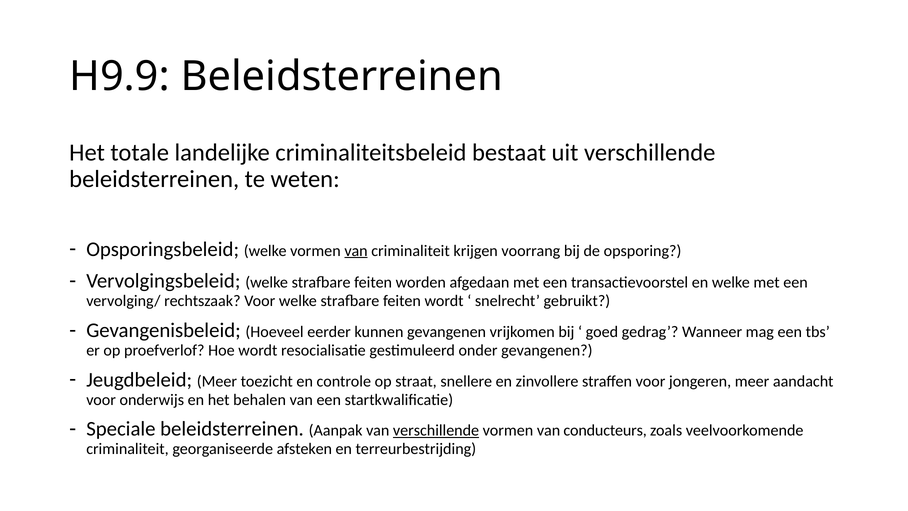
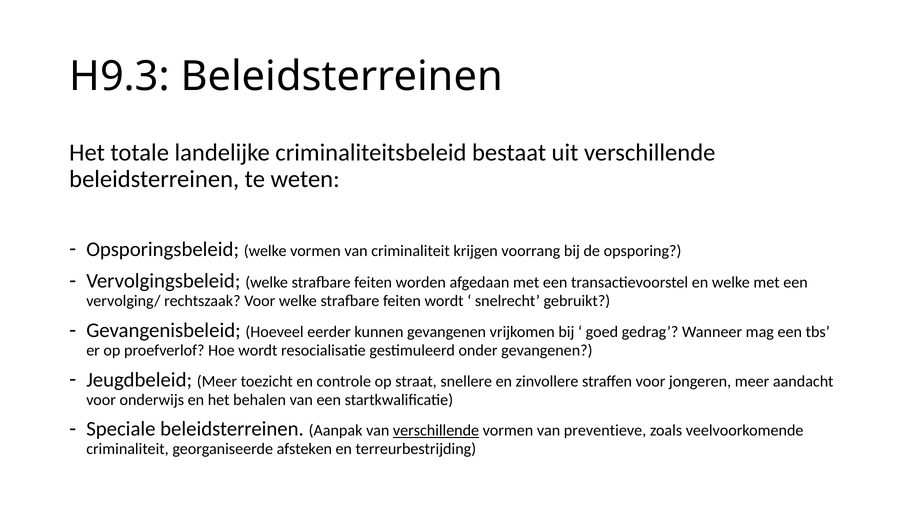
H9.9: H9.9 -> H9.3
van at (356, 251) underline: present -> none
conducteurs: conducteurs -> preventieve
